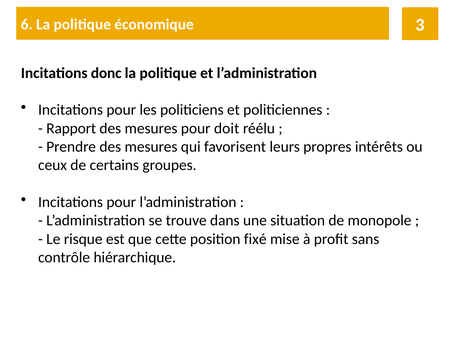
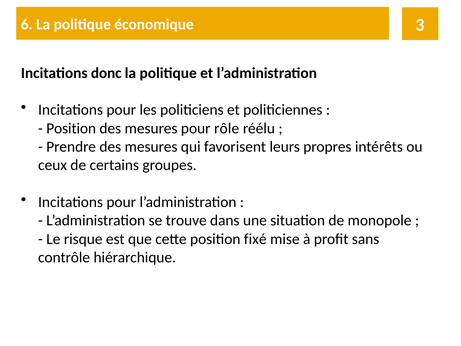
Rapport at (71, 128): Rapport -> Position
doit: doit -> rôle
